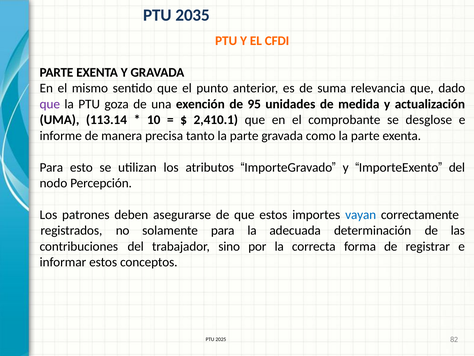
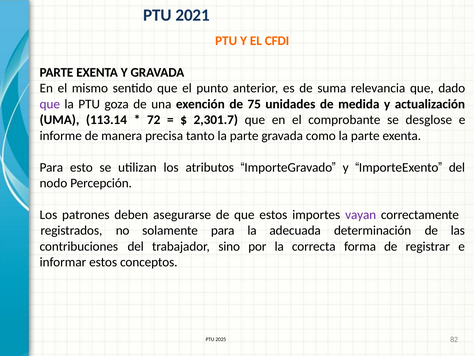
2035: 2035 -> 2021
95: 95 -> 75
10: 10 -> 72
2,410.1: 2,410.1 -> 2,301.7
vayan colour: blue -> purple
